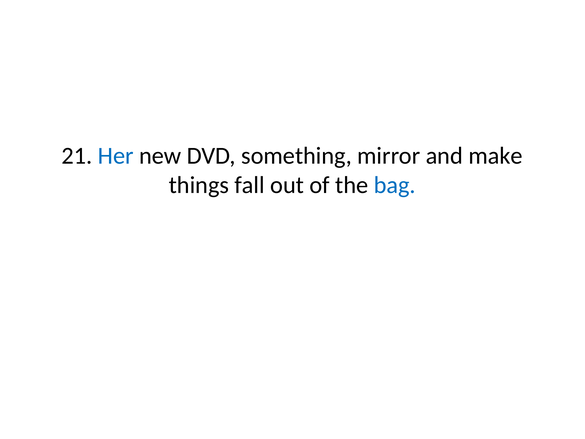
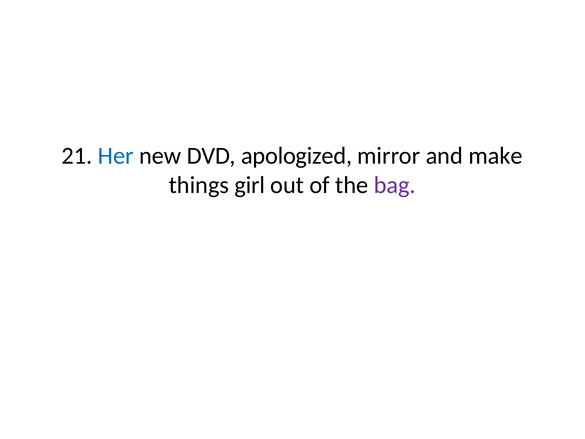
something: something -> apologized
fall: fall -> girl
bag colour: blue -> purple
